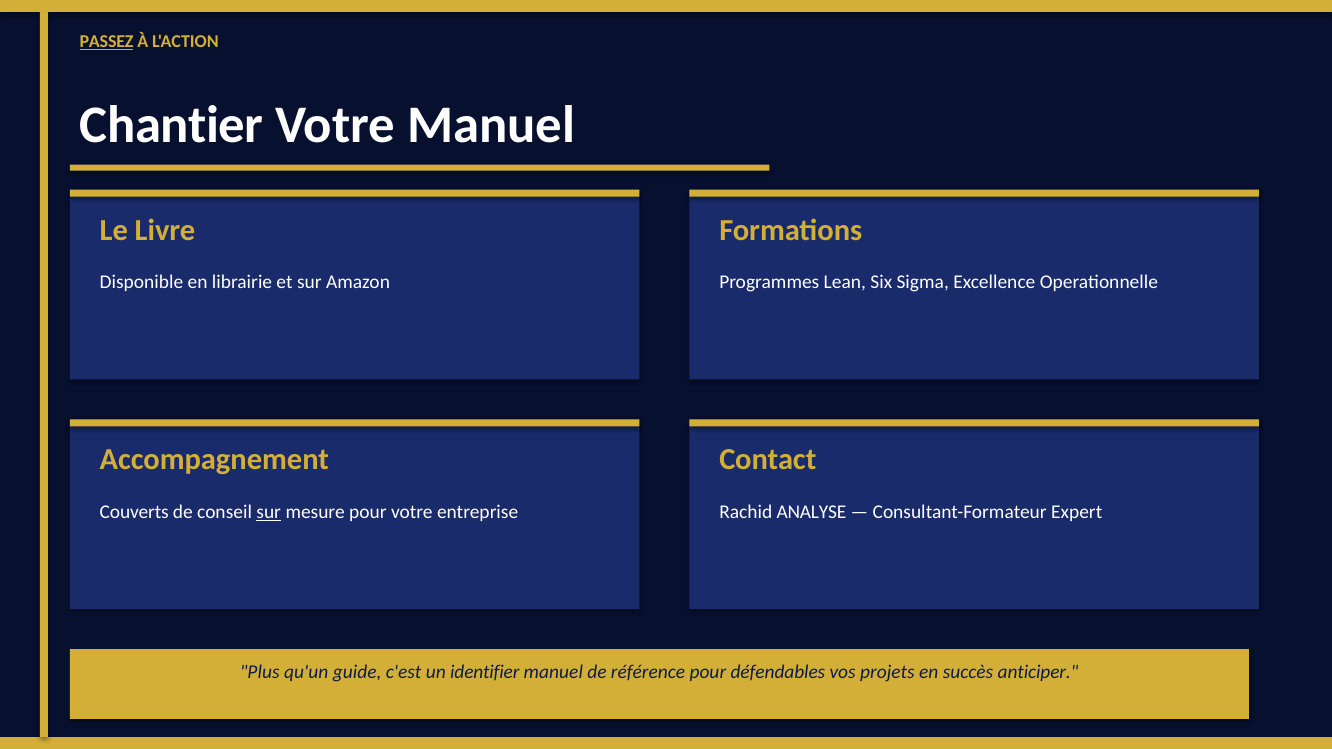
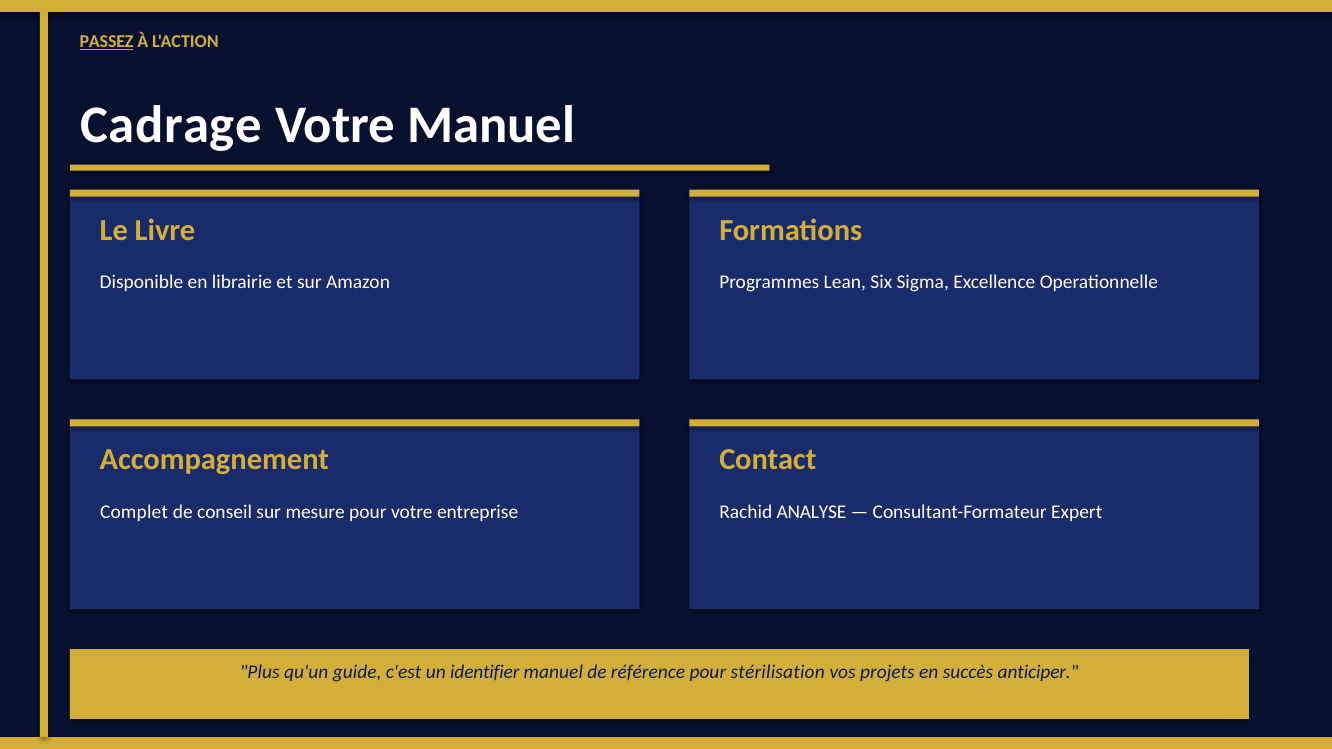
Chantier: Chantier -> Cadrage
Couverts: Couverts -> Complet
sur at (269, 513) underline: present -> none
défendables: défendables -> stérilisation
